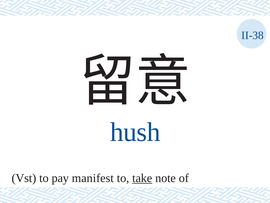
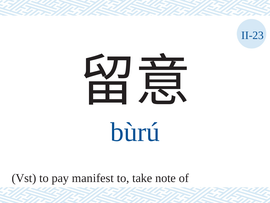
II-38: II-38 -> II-23
hush: hush -> bùrú
take underline: present -> none
